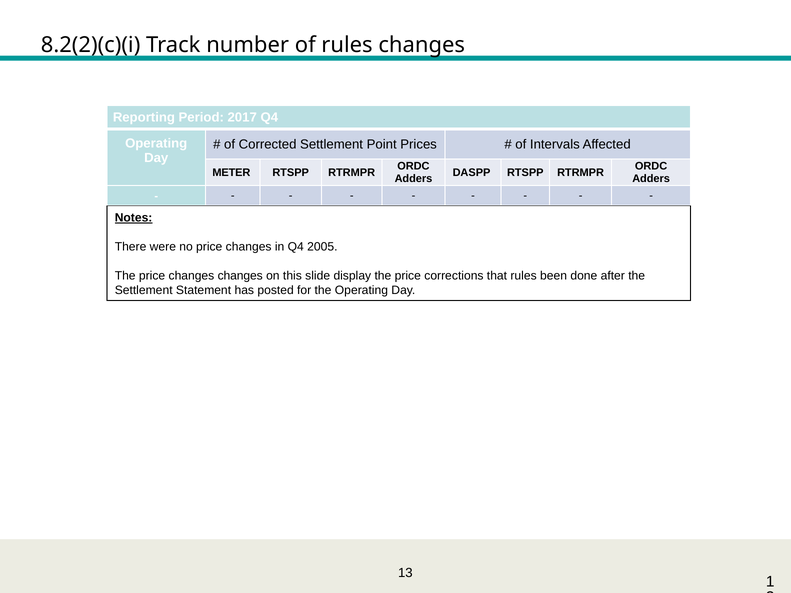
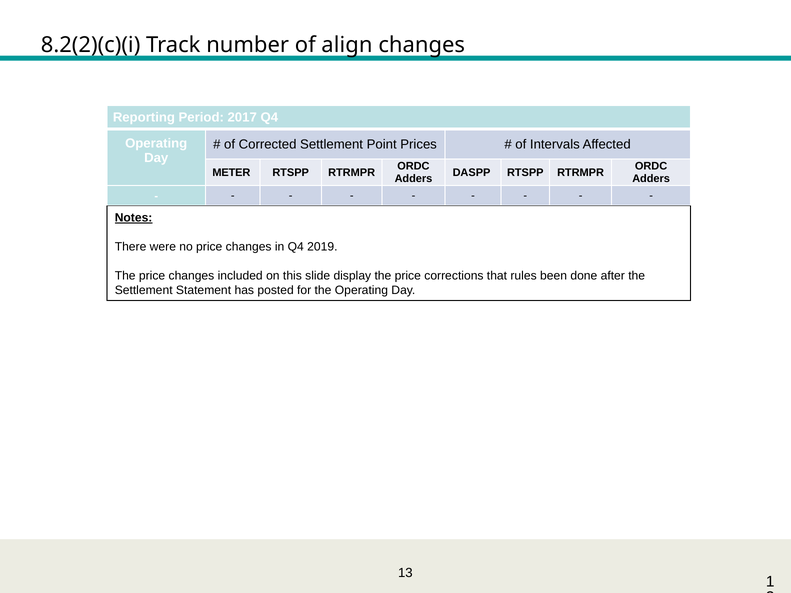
of rules: rules -> align
2005: 2005 -> 2019
changes changes: changes -> included
